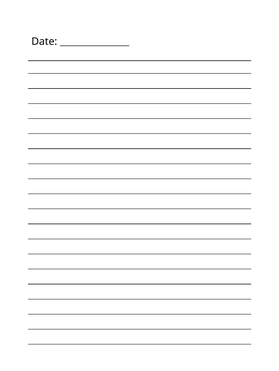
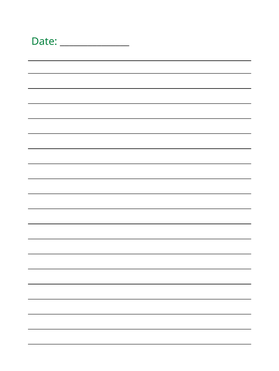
Date colour: black -> green
